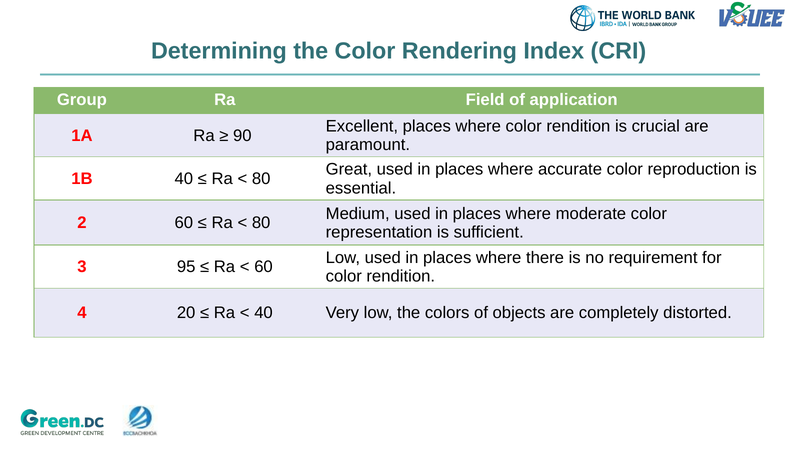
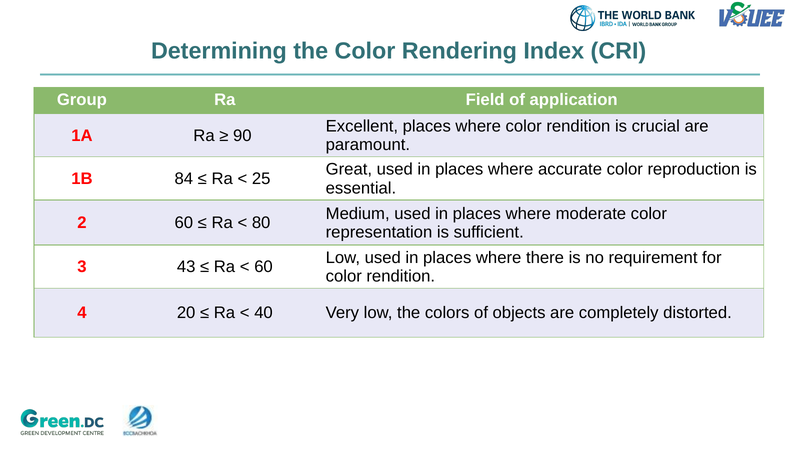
1B 40: 40 -> 84
80 at (261, 179): 80 -> 25
95: 95 -> 43
